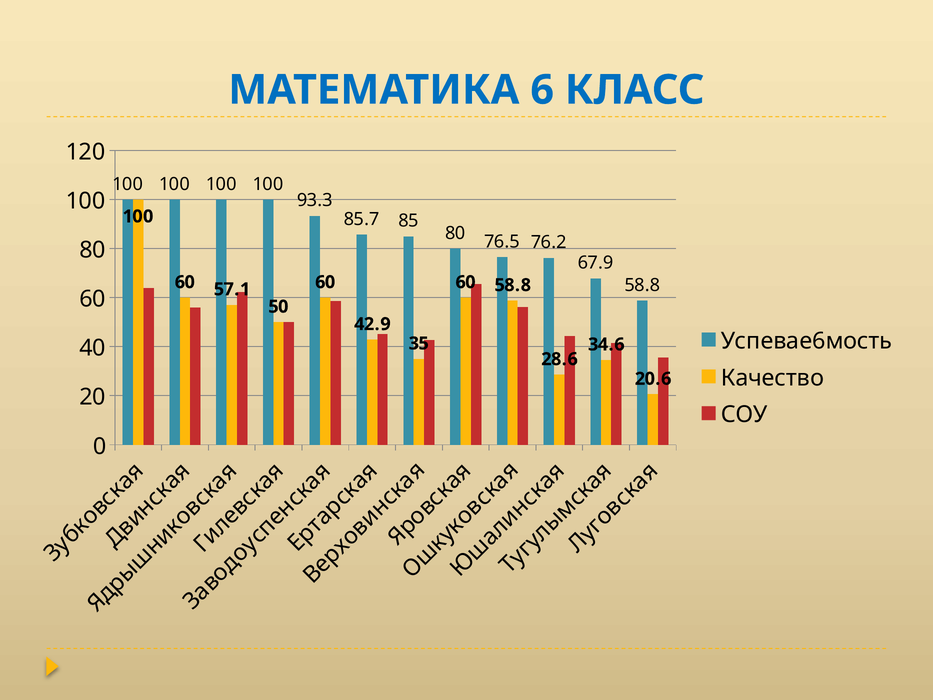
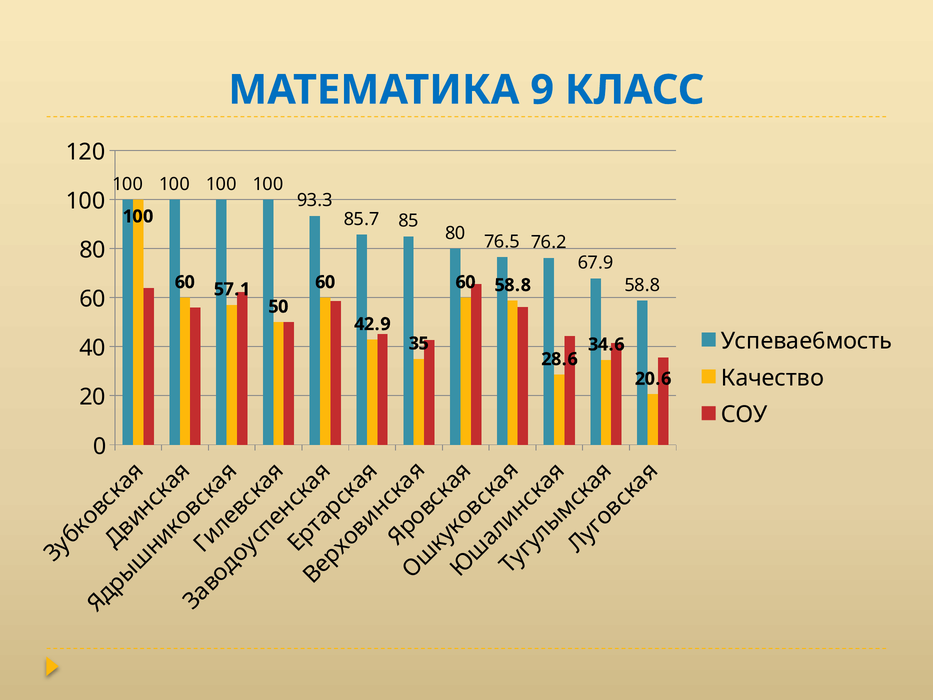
6: 6 -> 9
